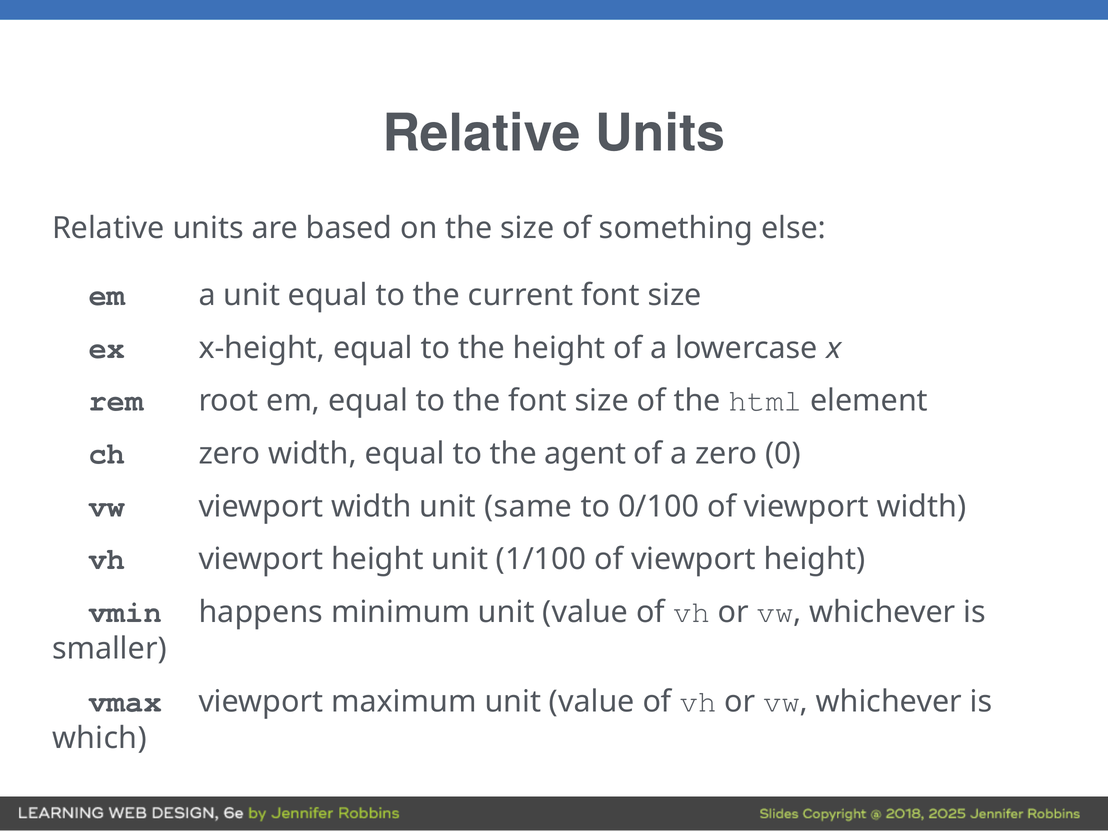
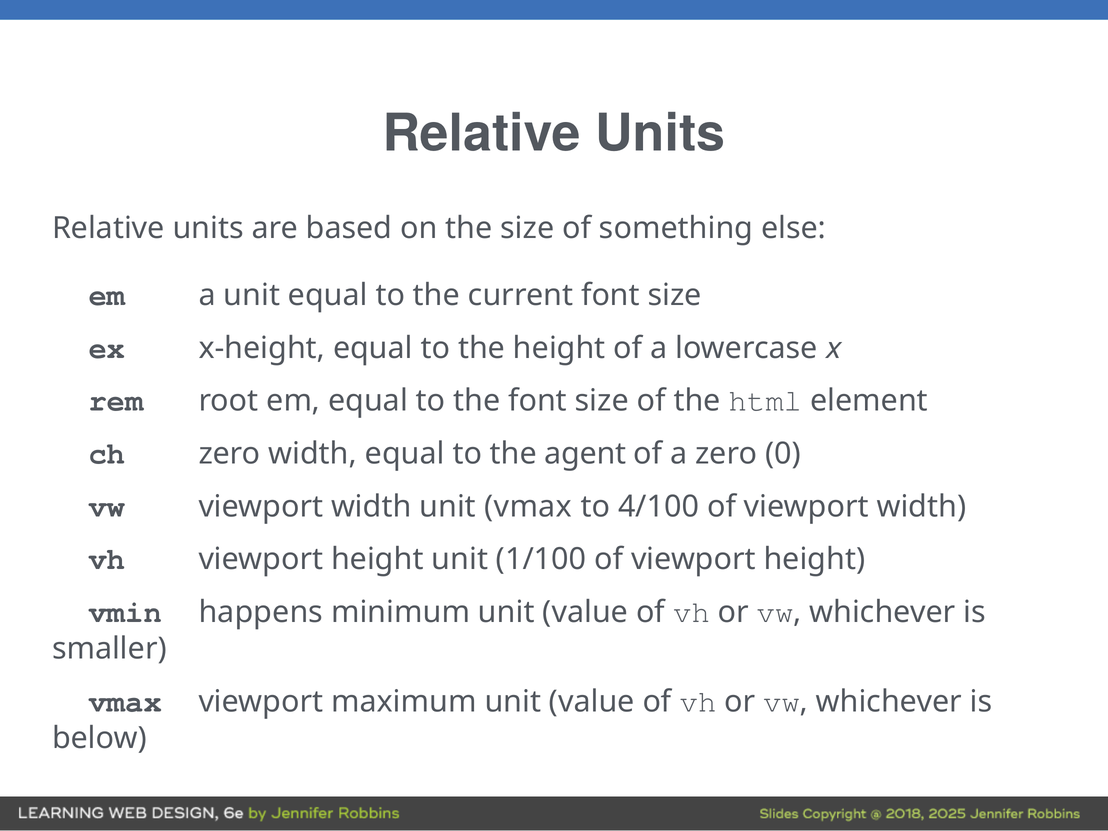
unit same: same -> vmax
0/100: 0/100 -> 4/100
which: which -> below
